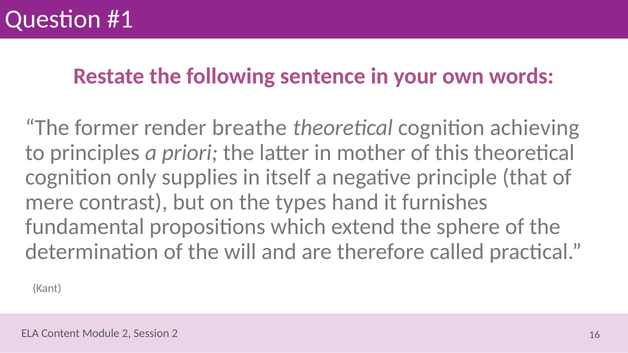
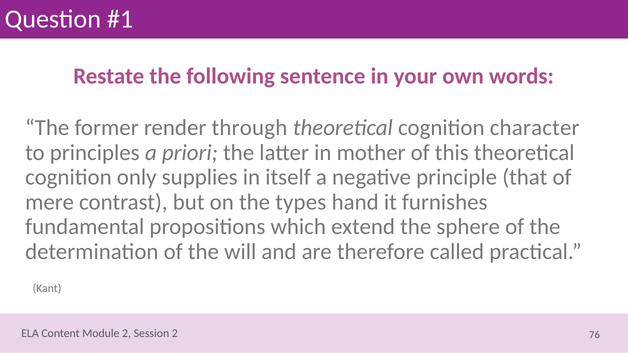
breathe: breathe -> through
achieving: achieving -> character
16: 16 -> 76
